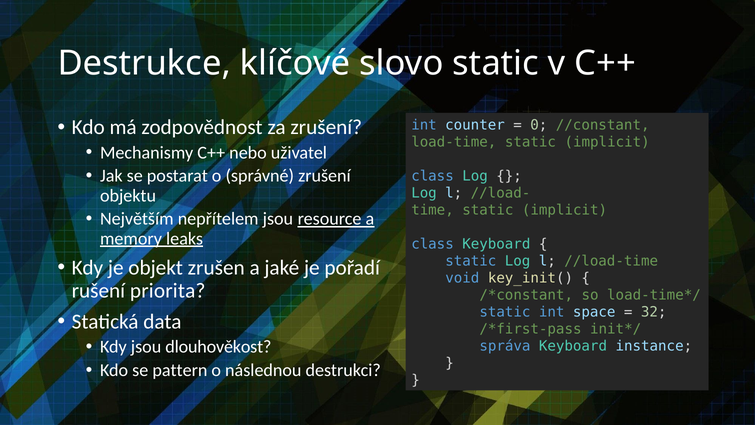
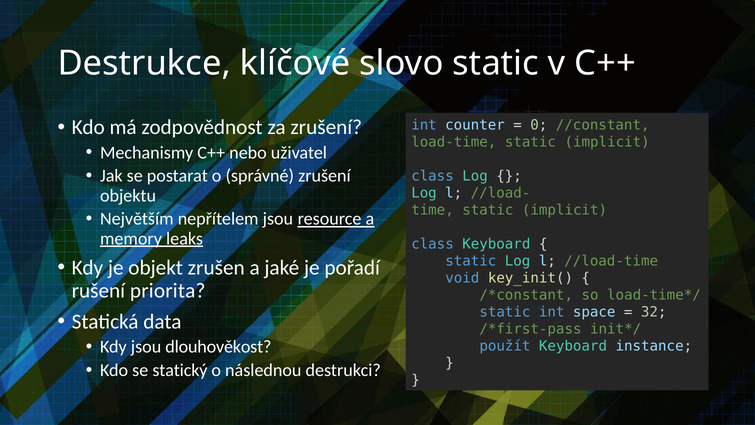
správa: správa -> použít
pattern: pattern -> statický
